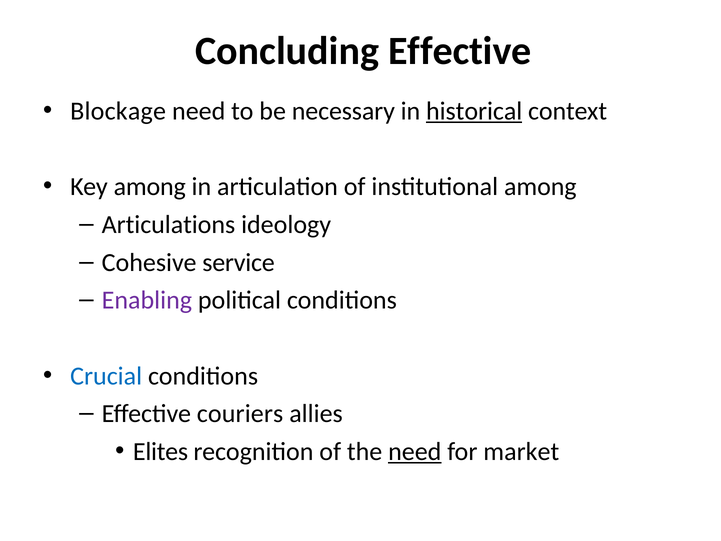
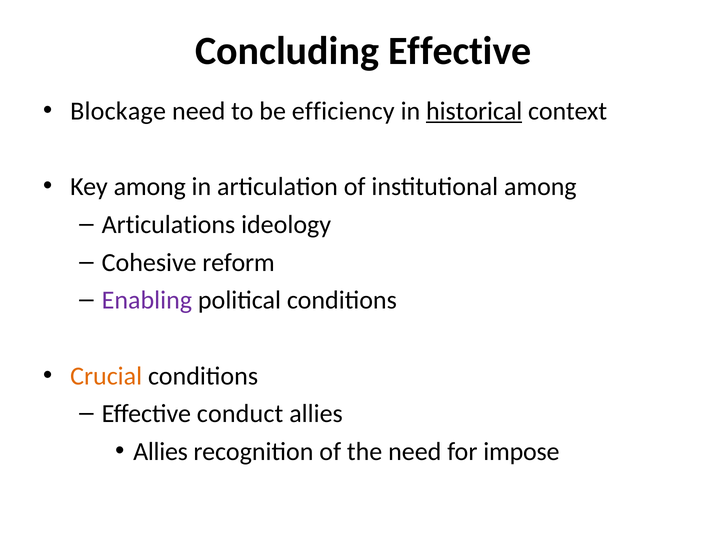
necessary: necessary -> efficiency
service: service -> reform
Crucial colour: blue -> orange
couriers: couriers -> conduct
Elites at (161, 451): Elites -> Allies
need at (415, 451) underline: present -> none
market: market -> impose
